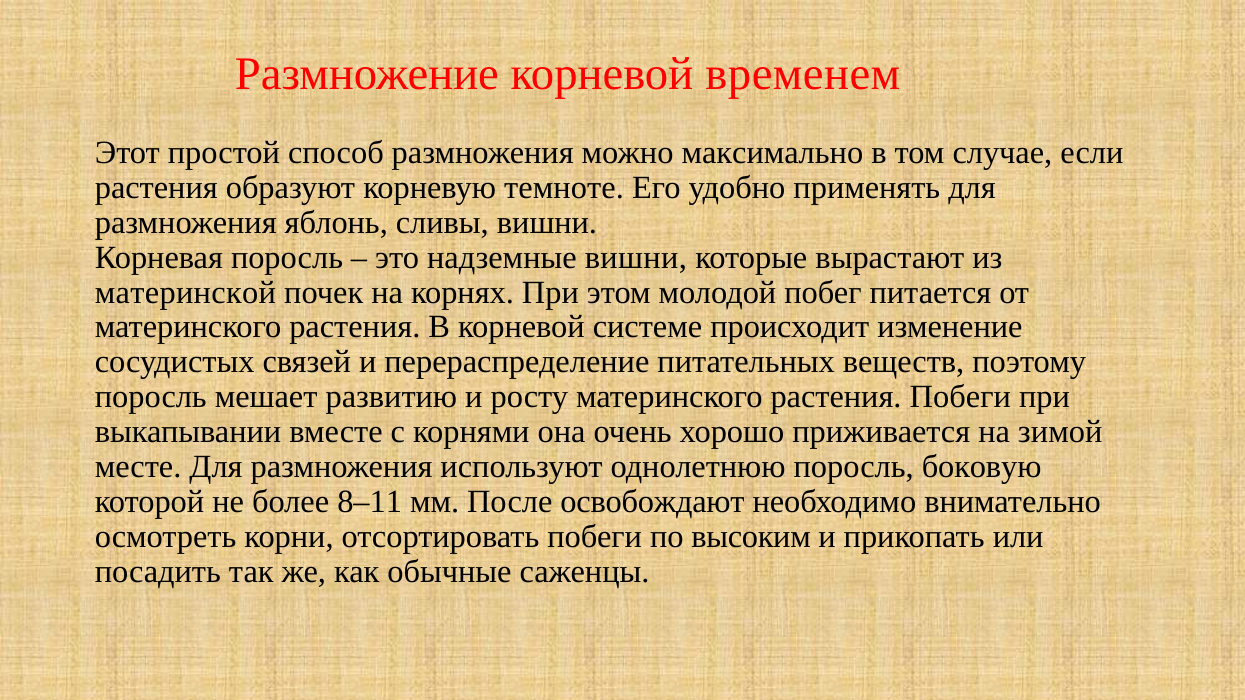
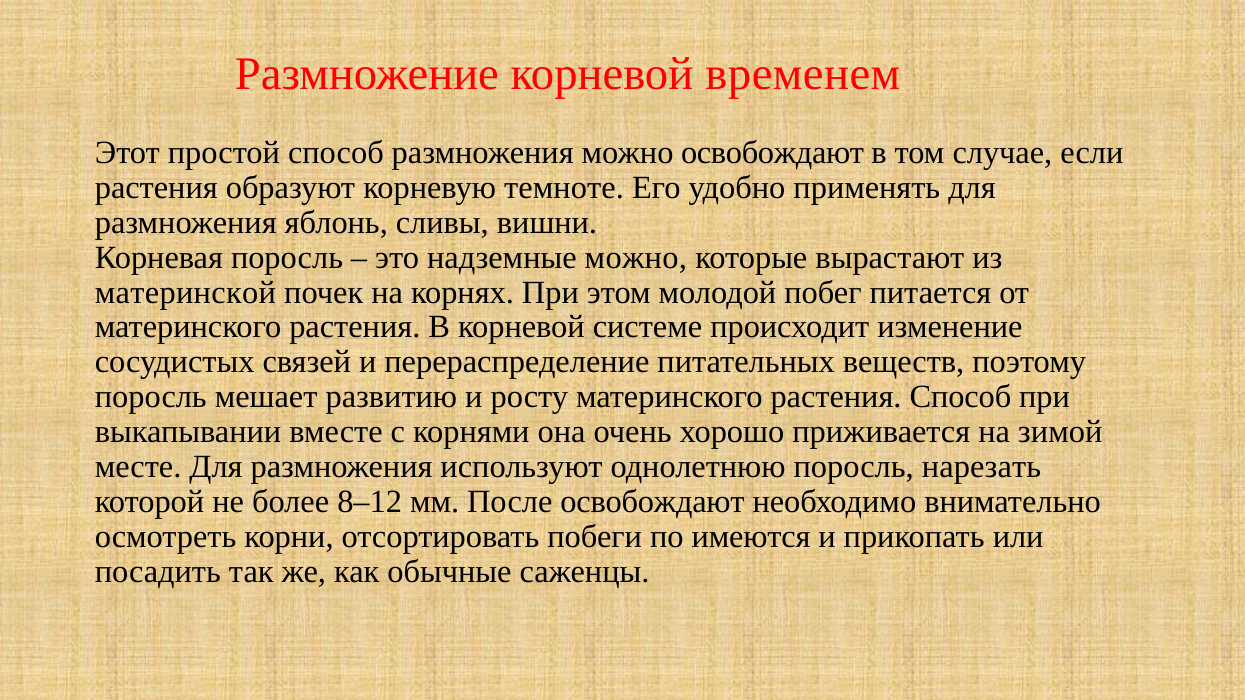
можно максимально: максимально -> освобождают
надземные вишни: вишни -> можно
растения Побеги: Побеги -> Способ
боковую: боковую -> нарезать
8–11: 8–11 -> 8–12
высоким: высоким -> имеются
